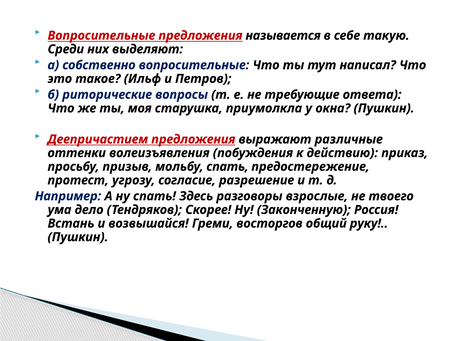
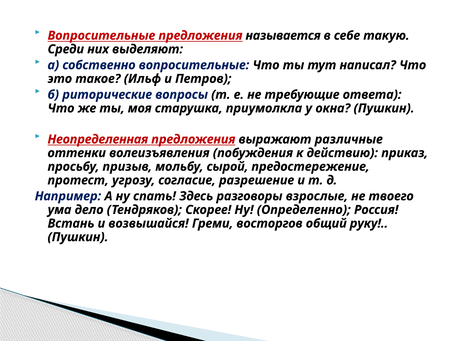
Деепричастием: Деепричастием -> Неопределенная
мольбу спать: спать -> сырой
Законченную: Законченную -> Определенно
